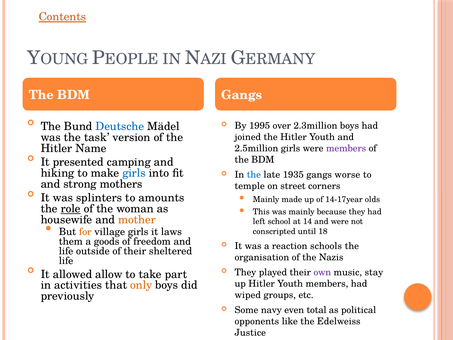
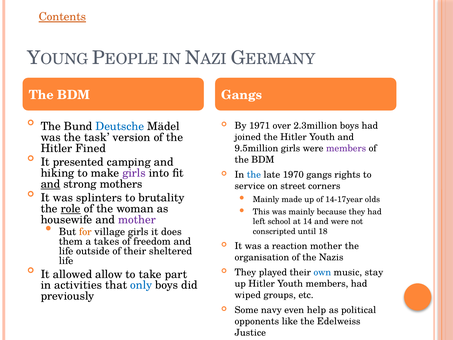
1995: 1995 -> 1971
Name: Name -> Fined
2.5million: 2.5million -> 9.5million
girls at (134, 173) colour: blue -> purple
1935: 1935 -> 1970
worse: worse -> rights
and at (51, 184) underline: none -> present
temple: temple -> service
amounts: amounts -> brutality
mother at (137, 219) colour: orange -> purple
laws: laws -> does
goods: goods -> takes
reaction schools: schools -> mother
own colour: purple -> blue
only colour: orange -> blue
total: total -> help
